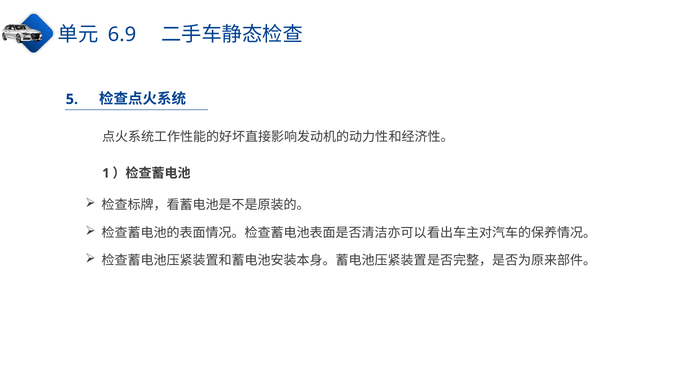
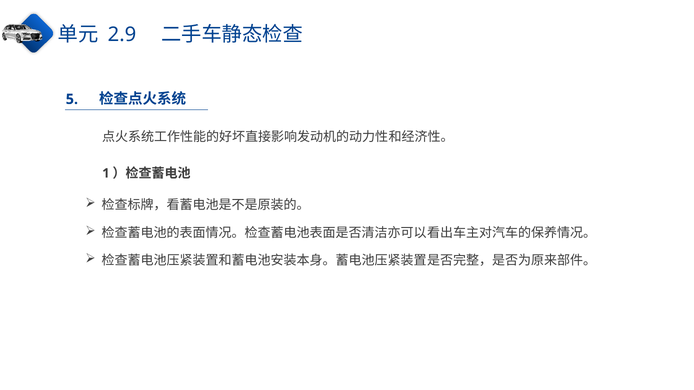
6.9: 6.9 -> 2.9
